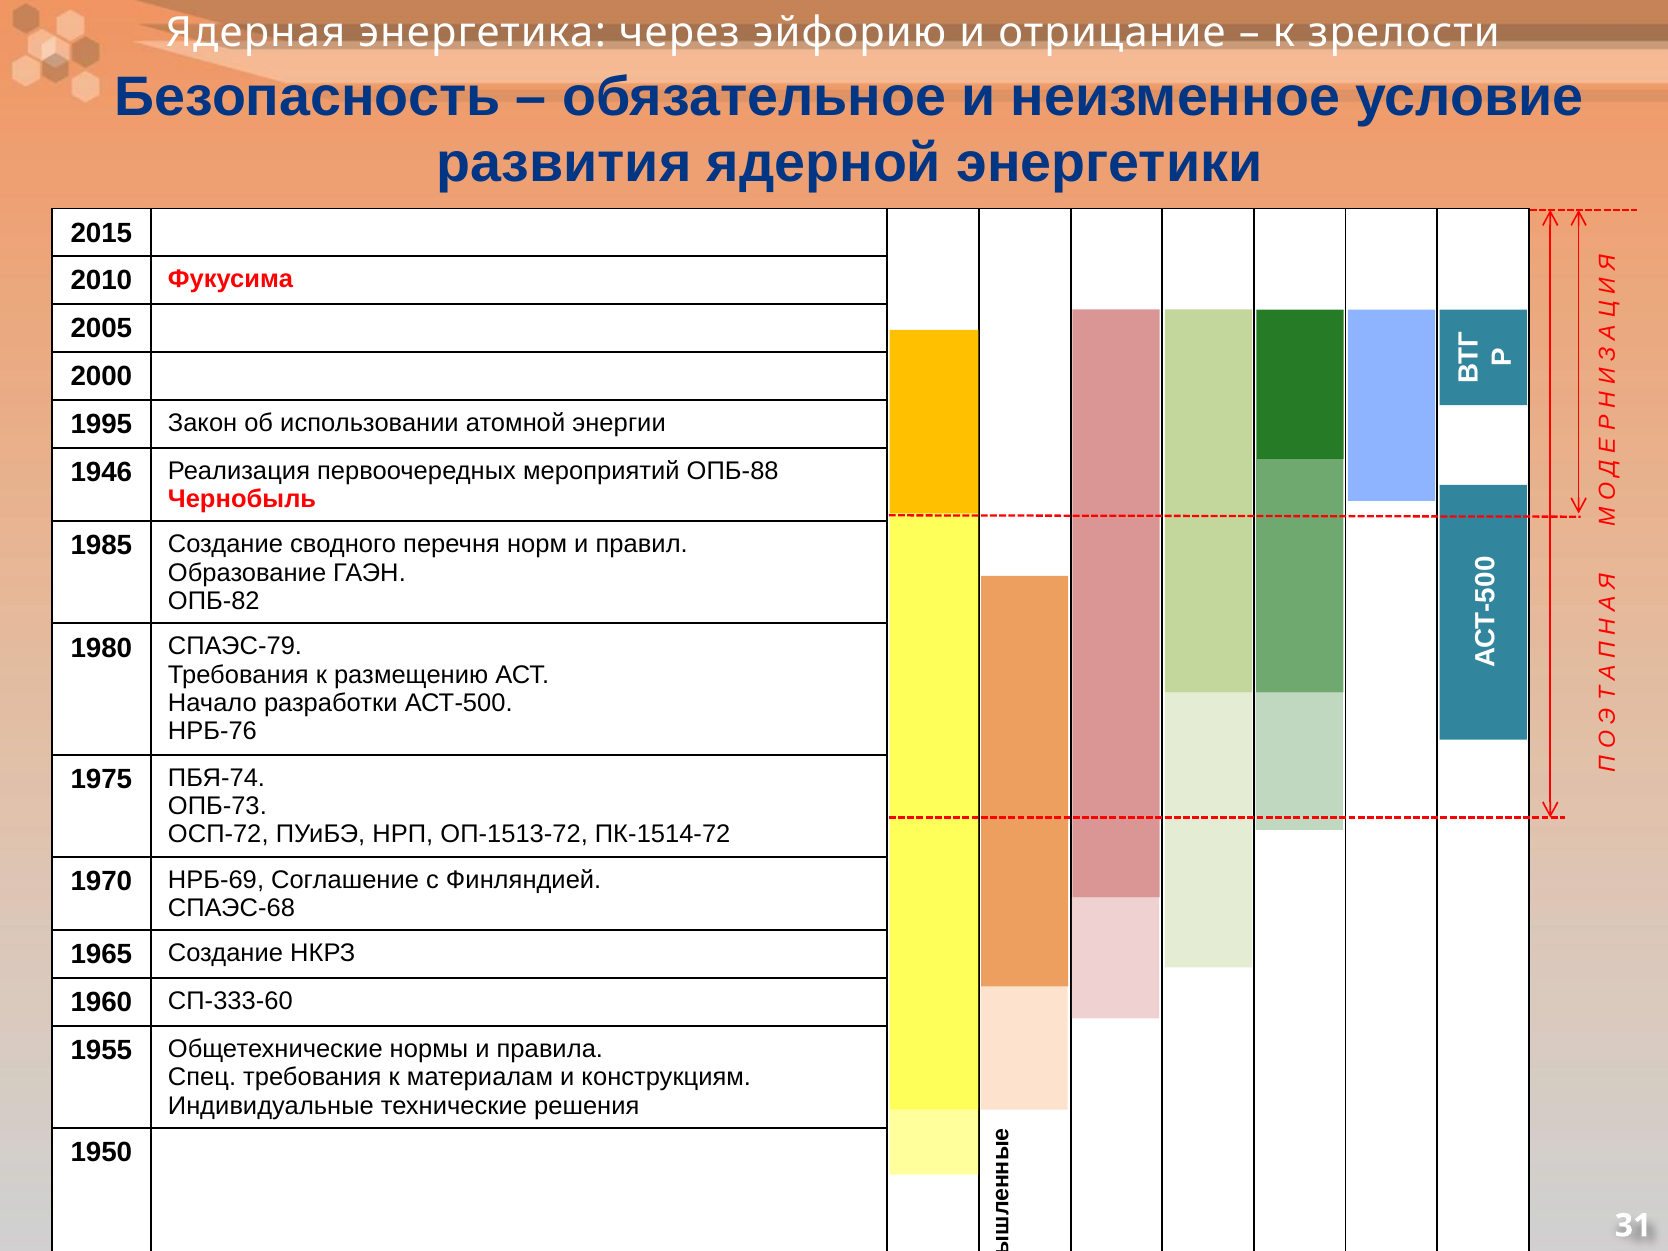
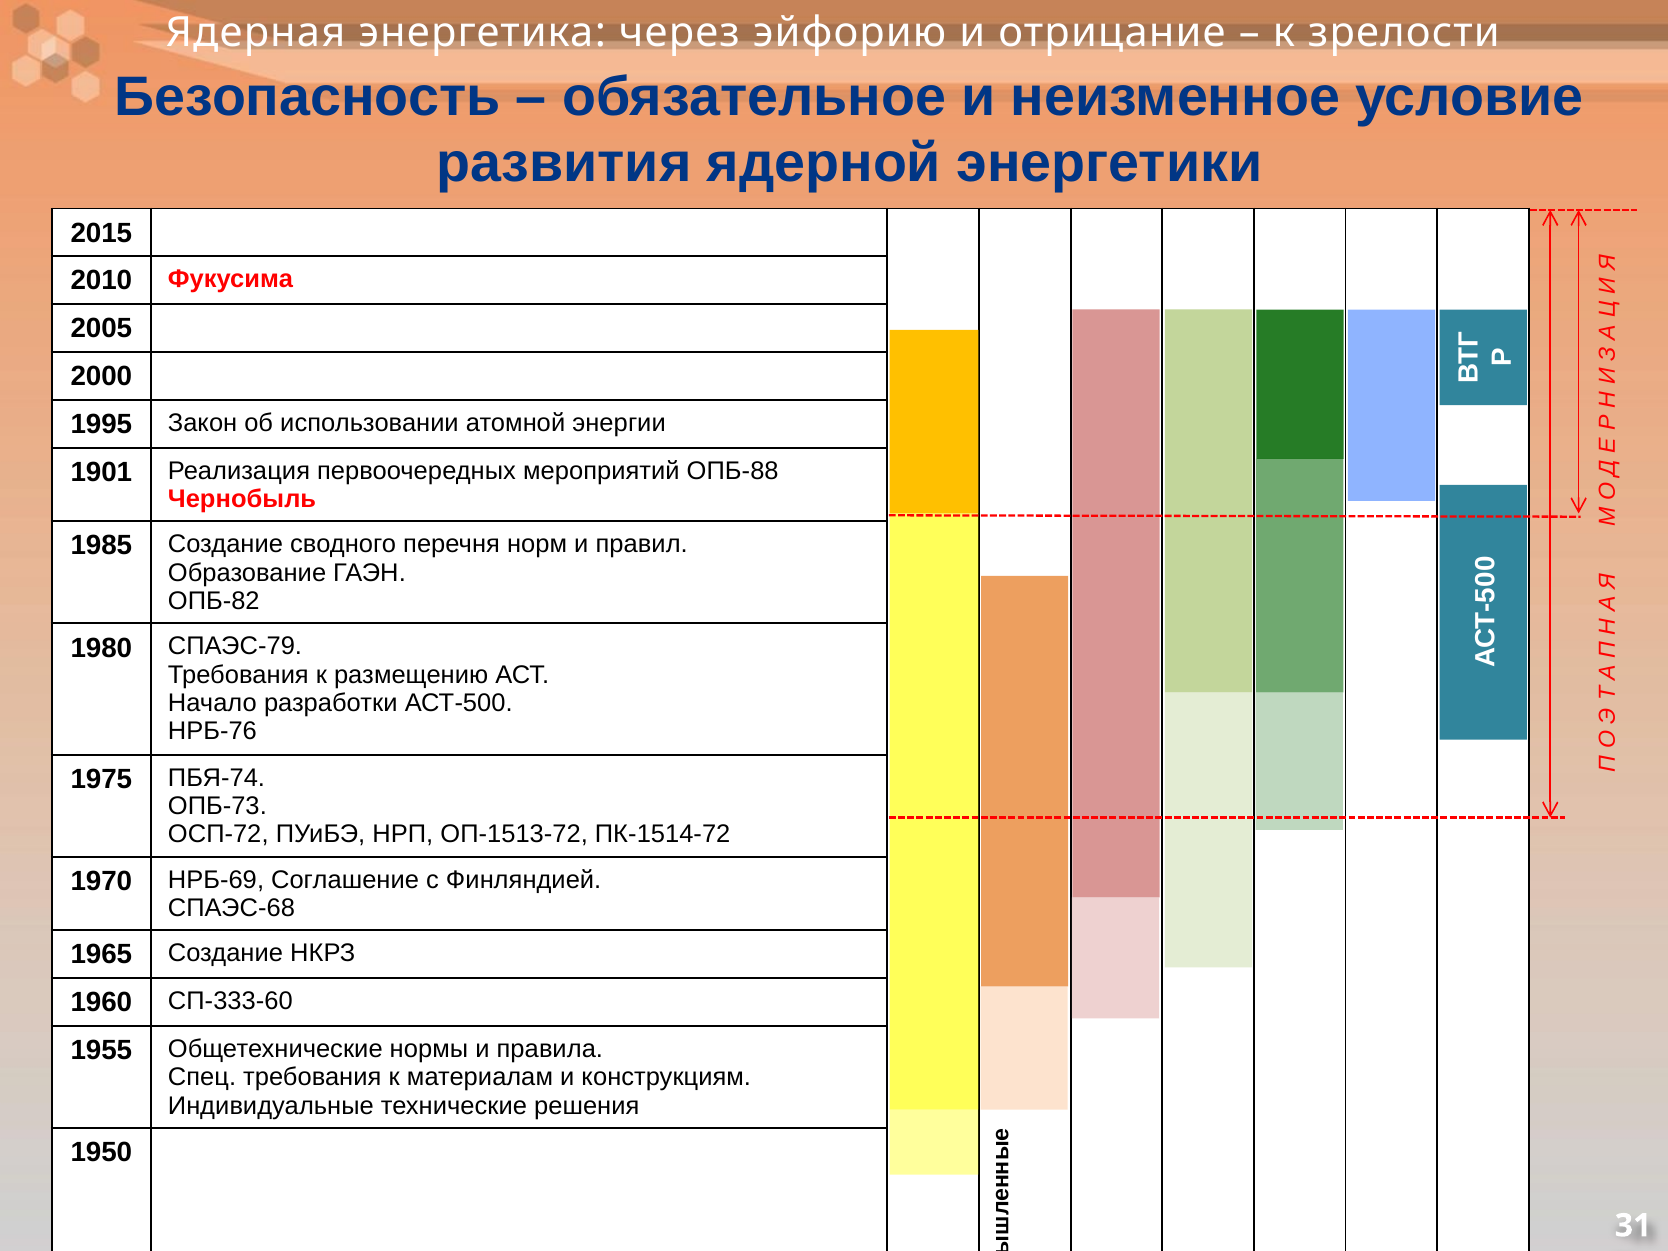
1946: 1946 -> 1901
